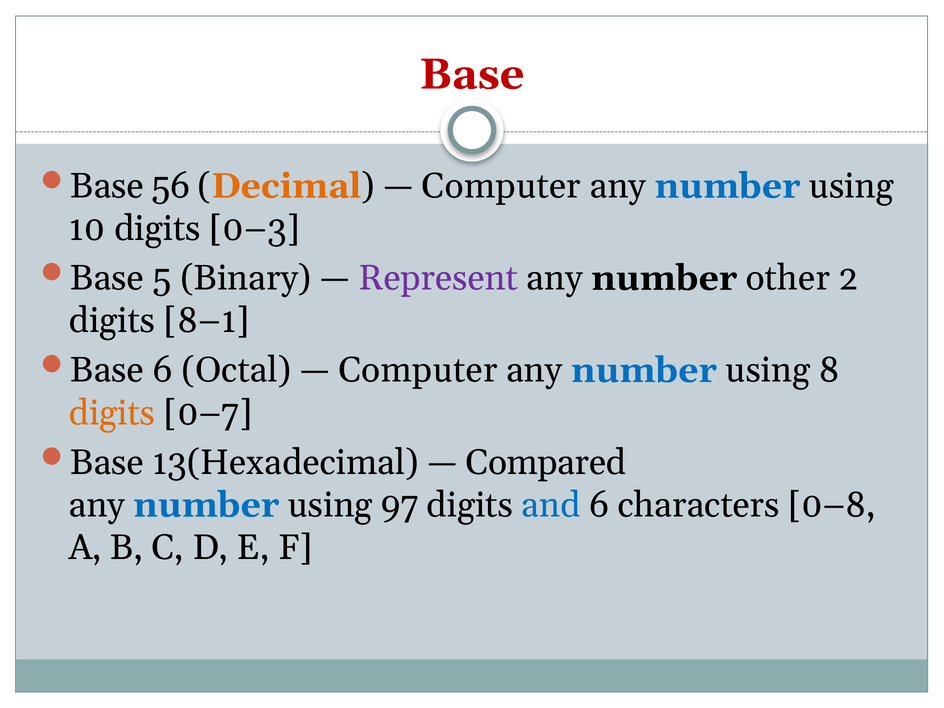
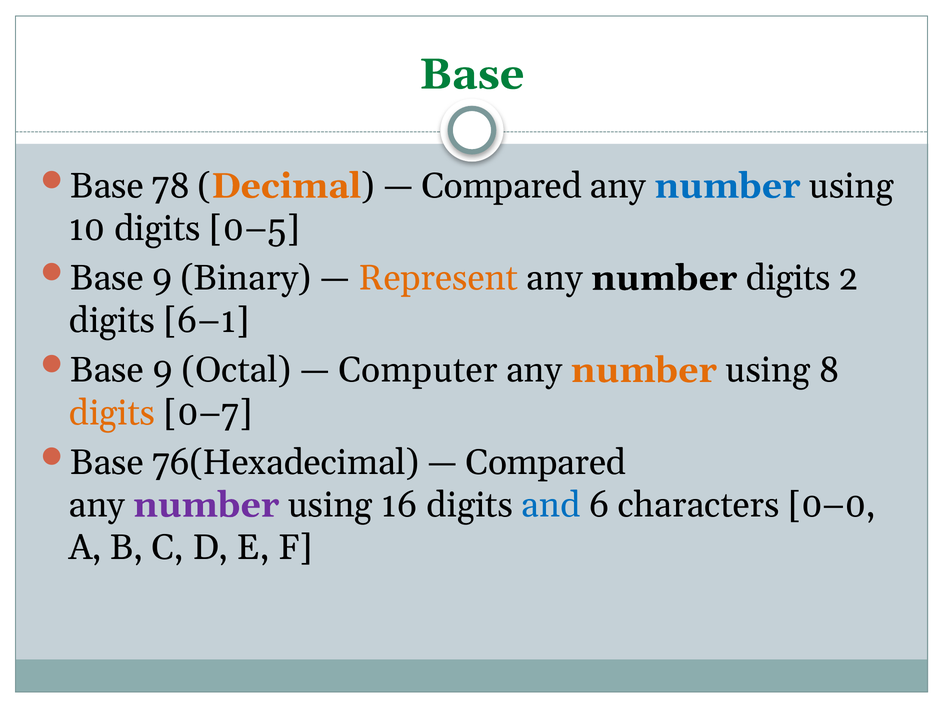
Base at (472, 74) colour: red -> green
56: 56 -> 78
Computer at (501, 186): Computer -> Compared
0–3: 0–3 -> 0–5
5 at (162, 278): 5 -> 9
Represent colour: purple -> orange
number other: other -> digits
8–1: 8–1 -> 6–1
6 at (163, 370): 6 -> 9
number at (644, 370) colour: blue -> orange
13(Hexadecimal: 13(Hexadecimal -> 76(Hexadecimal
number at (206, 505) colour: blue -> purple
97: 97 -> 16
0–8: 0–8 -> 0–0
